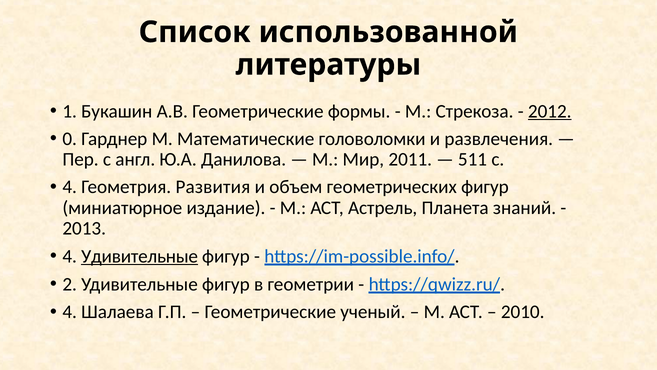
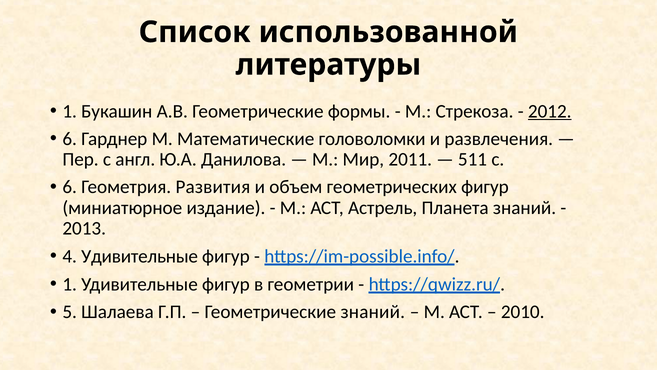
0 at (70, 139): 0 -> 6
4 at (70, 187): 4 -> 6
Удивительные at (140, 256) underline: present -> none
2 at (70, 284): 2 -> 1
4 at (70, 312): 4 -> 5
Геометрические ученый: ученый -> знаний
